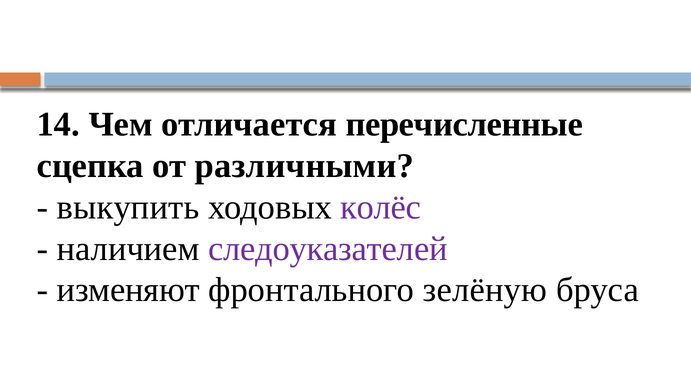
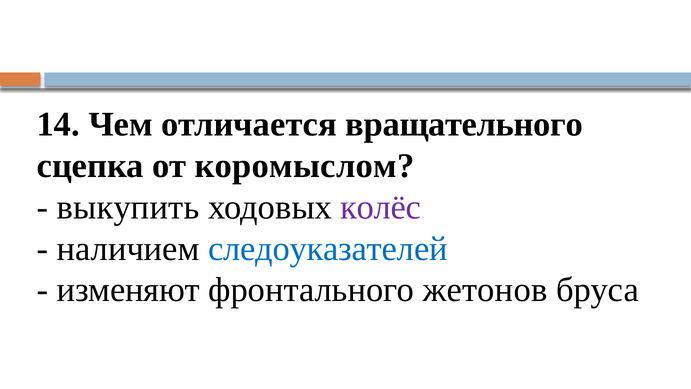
перечисленные: перечисленные -> вращательного
различными: различными -> коромыслом
следоуказателей colour: purple -> blue
зелёную: зелёную -> жетонов
